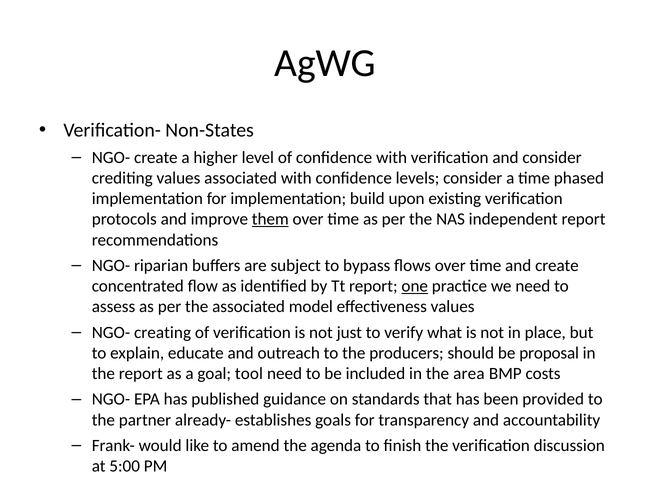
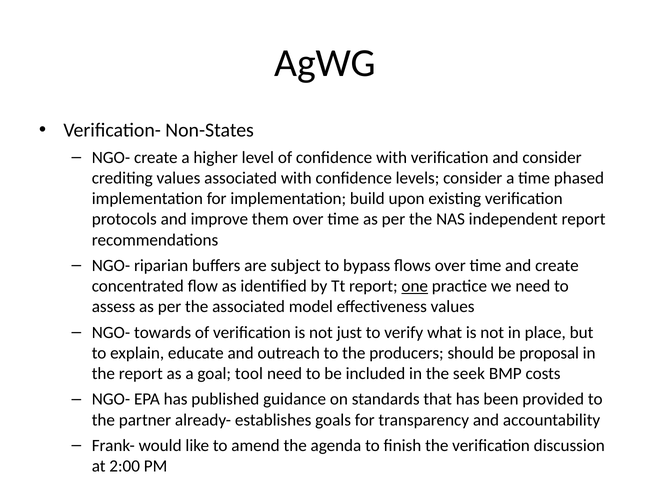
them underline: present -> none
creating: creating -> towards
area: area -> seek
5:00: 5:00 -> 2:00
